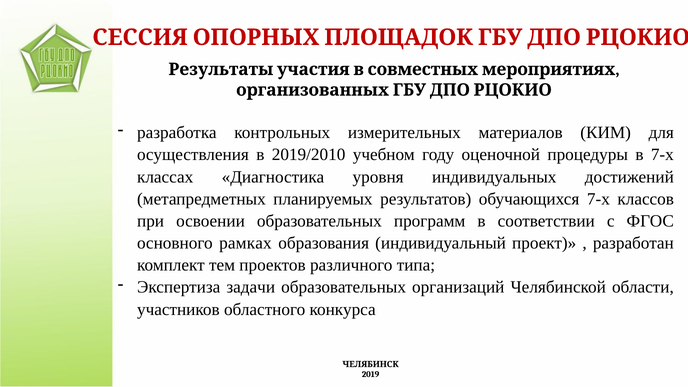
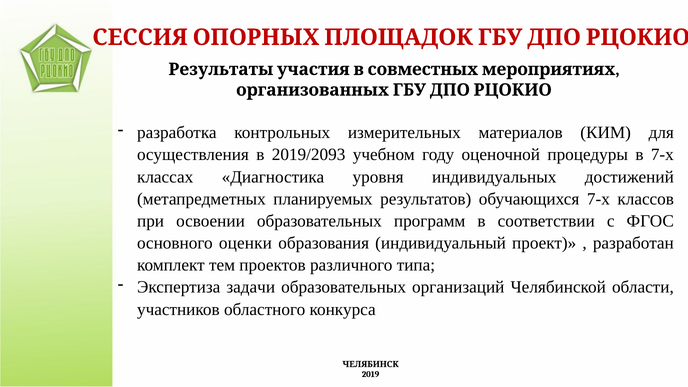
2019/2010: 2019/2010 -> 2019/2093
рамках: рамках -> оценки
